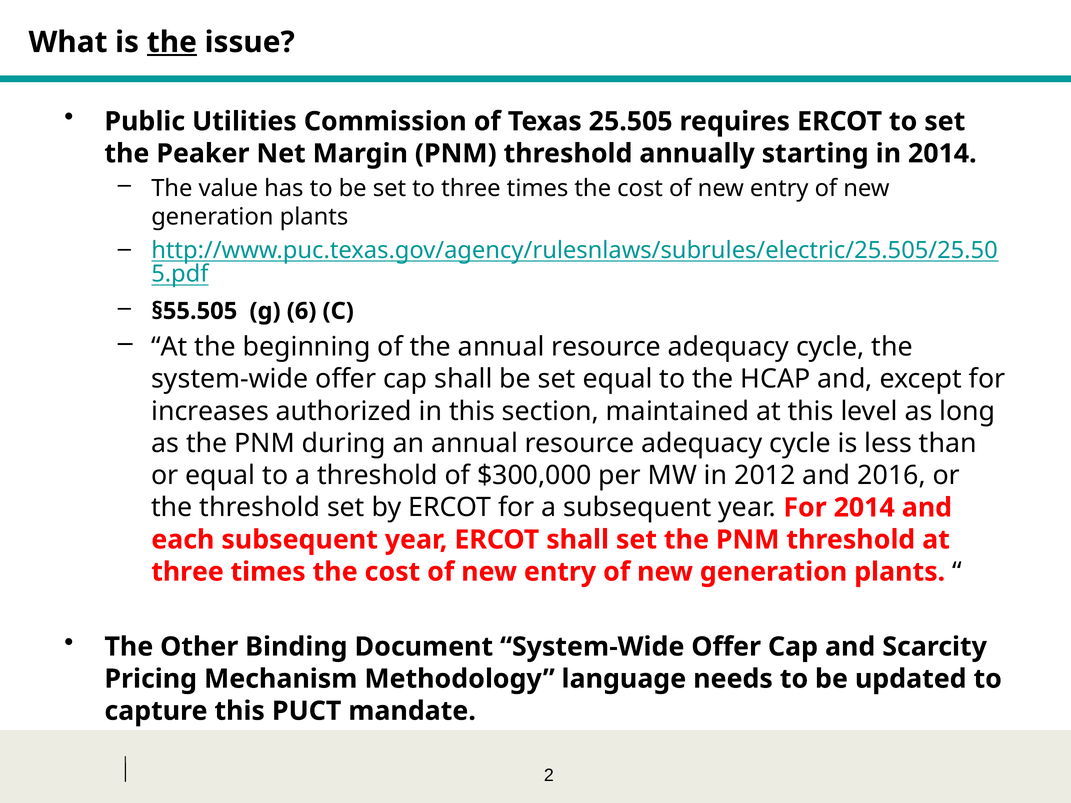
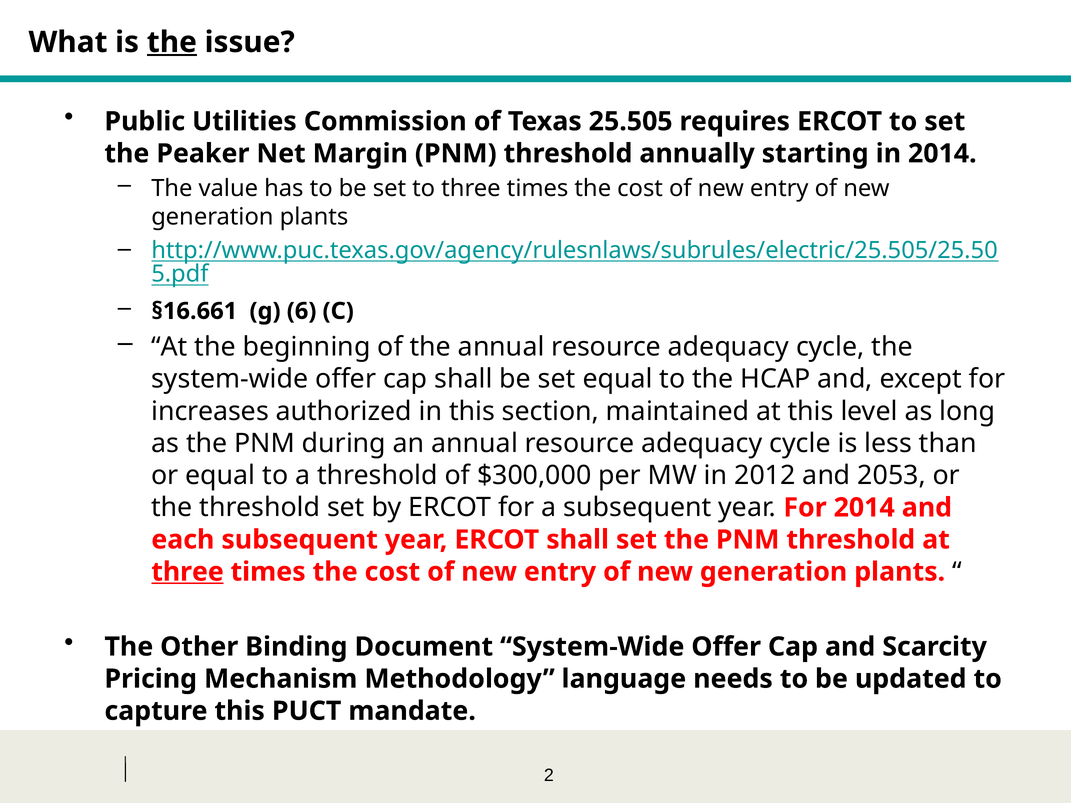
§55.505: §55.505 -> §16.661
2016: 2016 -> 2053
three at (188, 572) underline: none -> present
